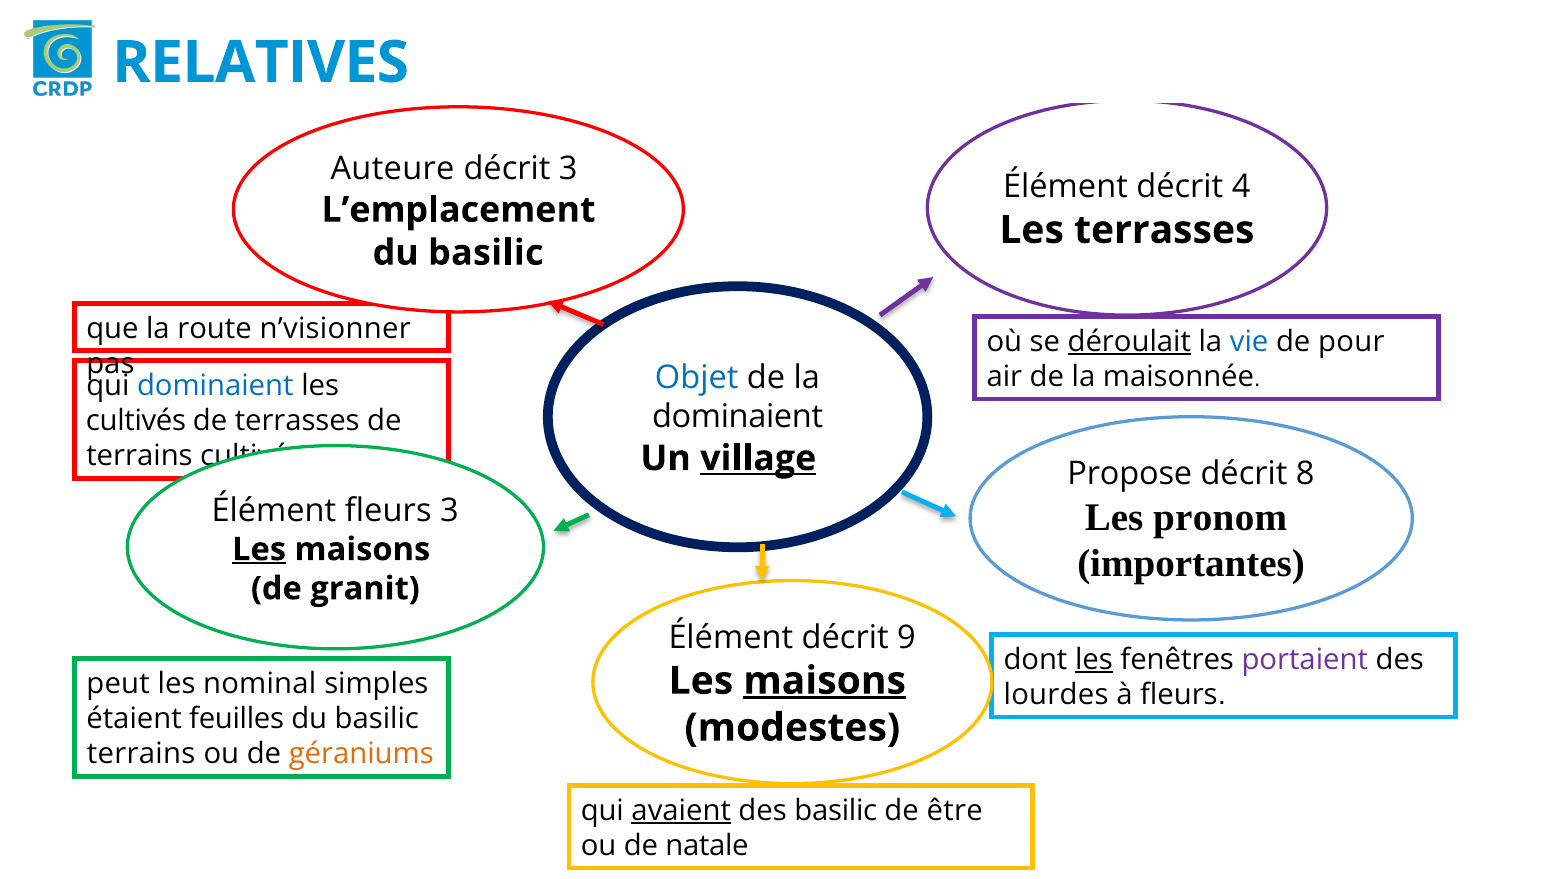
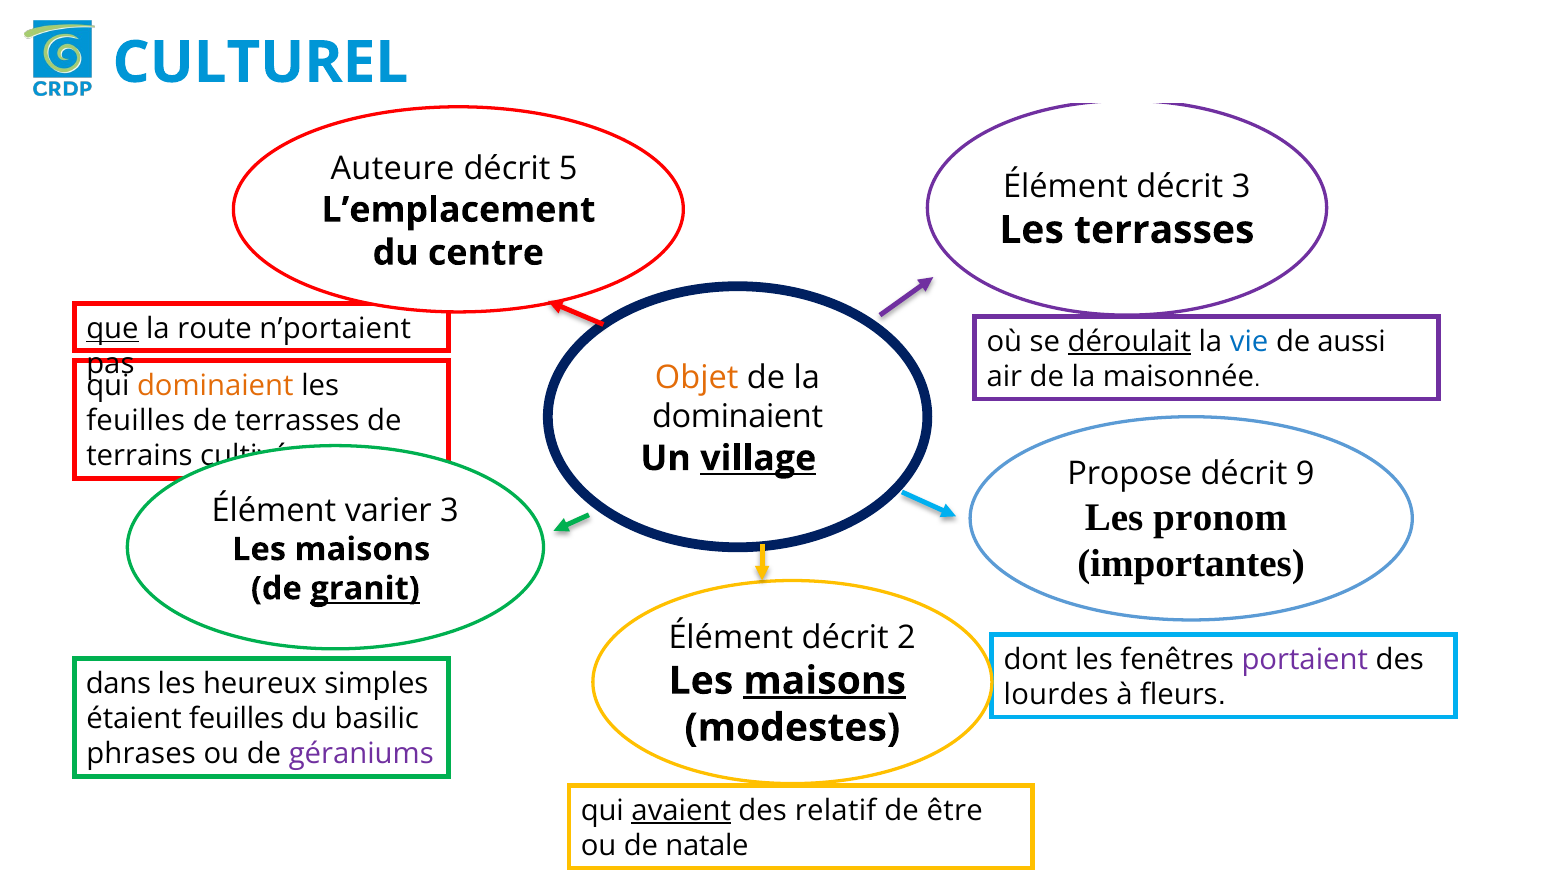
RELATIVES: RELATIVES -> CULTUREL
décrit 3: 3 -> 5
décrit 4: 4 -> 3
basilic at (486, 253): basilic -> centre
que underline: none -> present
n’visionner: n’visionner -> n’portaient
pour: pour -> aussi
Objet colour: blue -> orange
dominaient at (215, 386) colour: blue -> orange
cultivés at (136, 421): cultivés -> feuilles
8: 8 -> 9
Élément fleurs: fleurs -> varier
Les at (259, 550) underline: present -> none
granit underline: none -> present
9: 9 -> 2
les at (1094, 660) underline: present -> none
peut: peut -> dans
nominal: nominal -> heureux
terrains at (141, 754): terrains -> phrases
géraniums colour: orange -> purple
des basilic: basilic -> relatif
